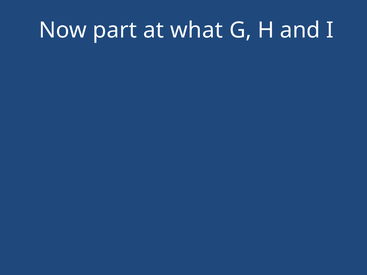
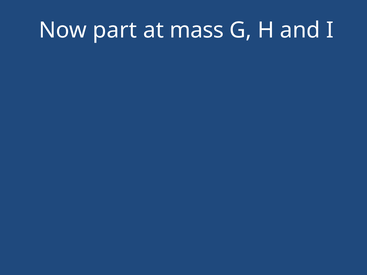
what: what -> mass
